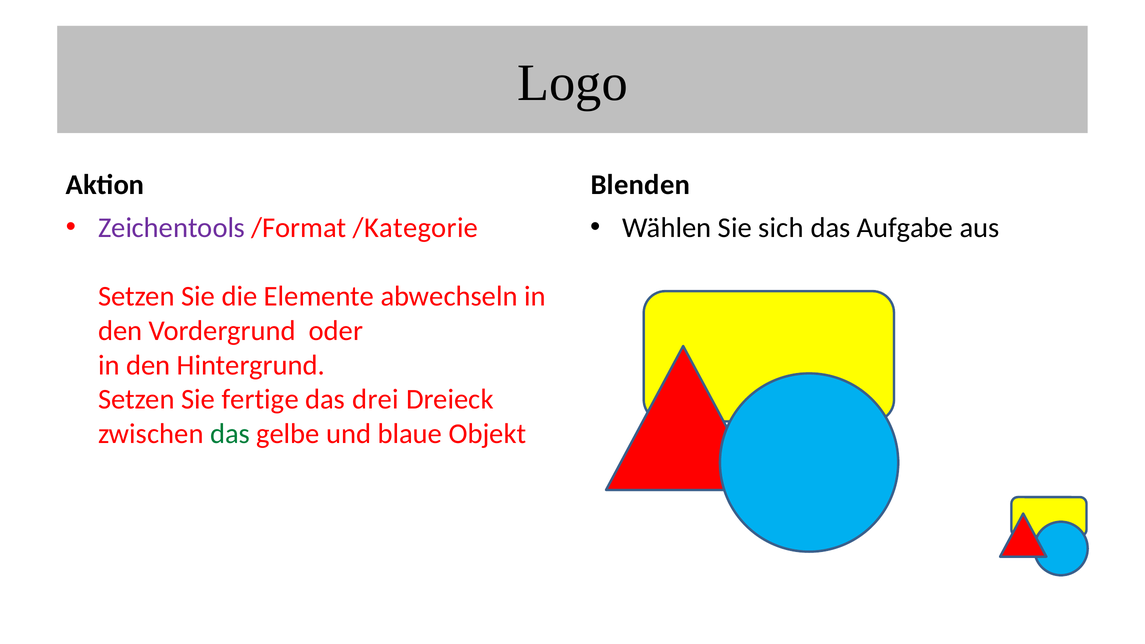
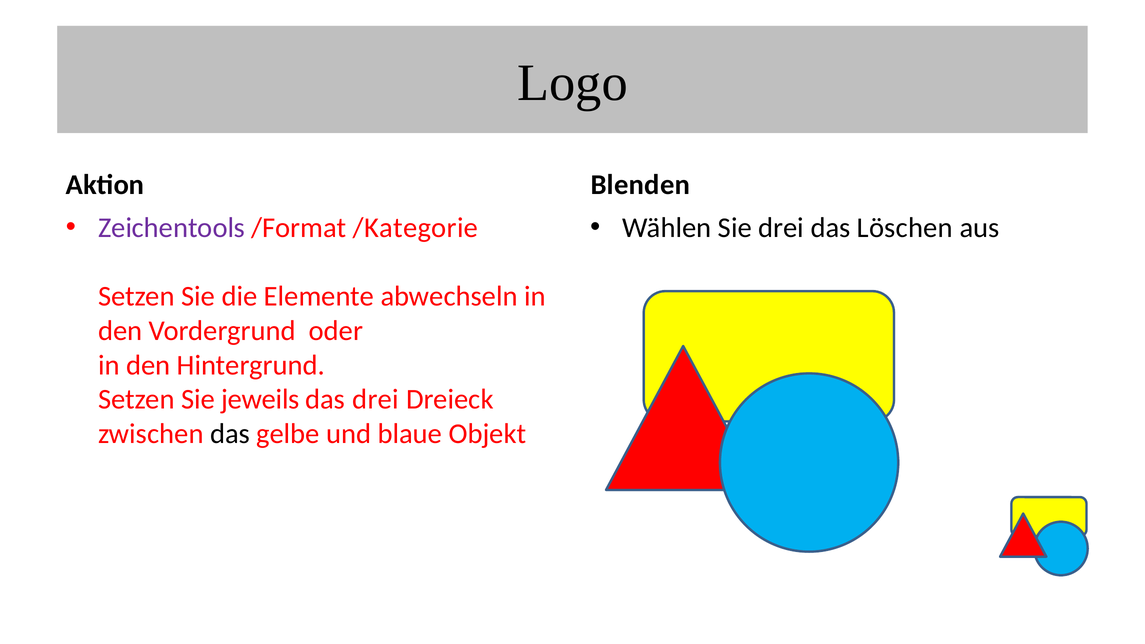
Sie sich: sich -> drei
Aufgabe: Aufgabe -> Löschen
fertige: fertige -> jeweils
das at (230, 434) colour: green -> black
